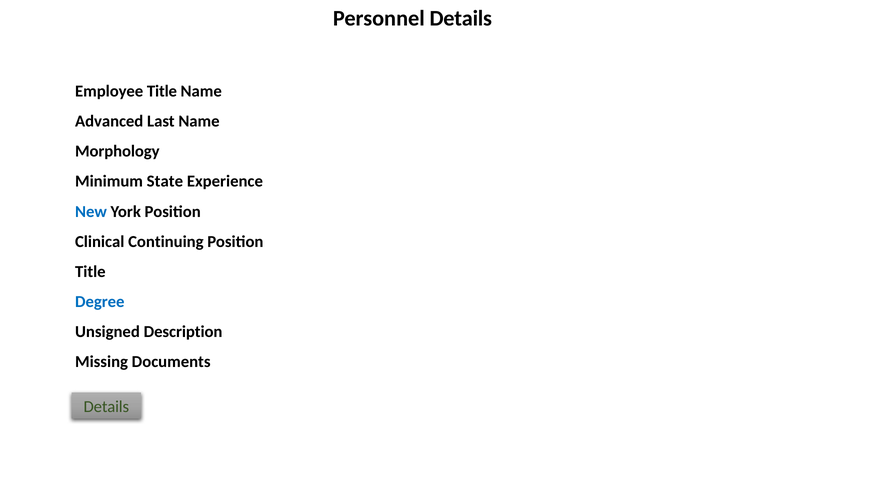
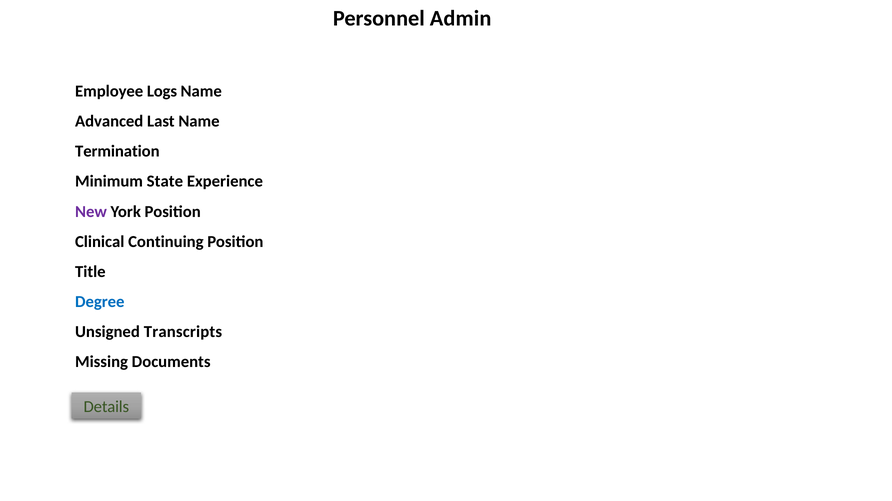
Personnel Details: Details -> Admin
Employee Title: Title -> Logs
Morphology: Morphology -> Termination
New colour: blue -> purple
Description: Description -> Transcripts
